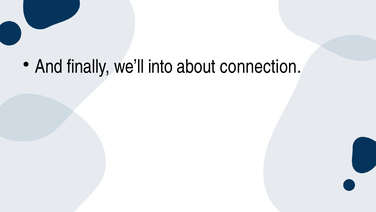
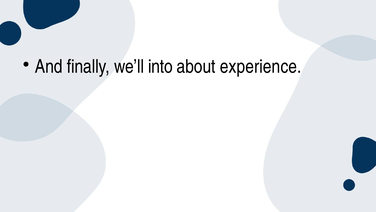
connection: connection -> experience
